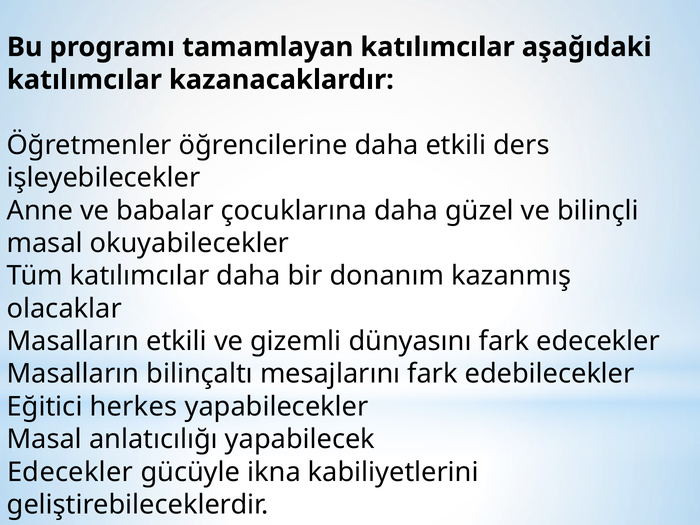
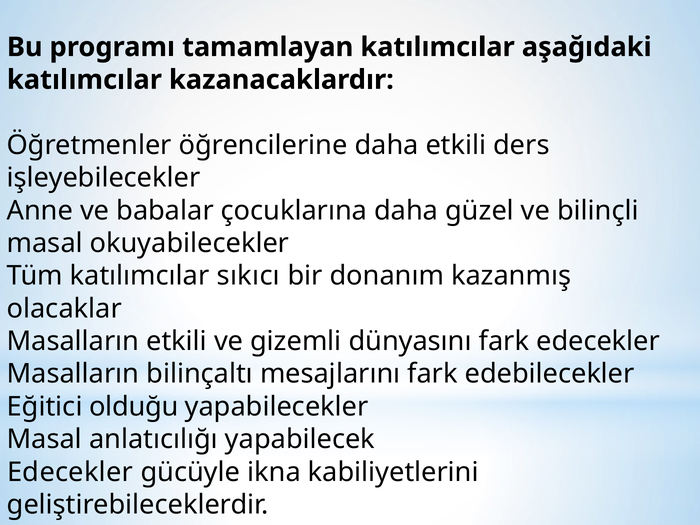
katılımcılar daha: daha -> sıkıcı
herkes: herkes -> olduğu
